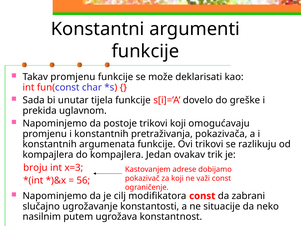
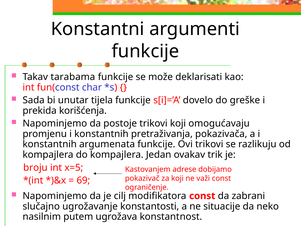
Takav promjenu: promjenu -> tarabama
uglavnom: uglavnom -> korišćenja
x=3: x=3 -> x=5
56: 56 -> 69
